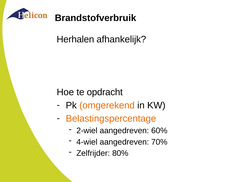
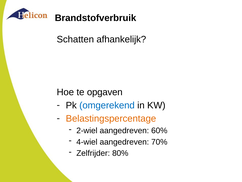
Herhalen: Herhalen -> Schatten
opdracht: opdracht -> opgaven
omgerekend colour: orange -> blue
